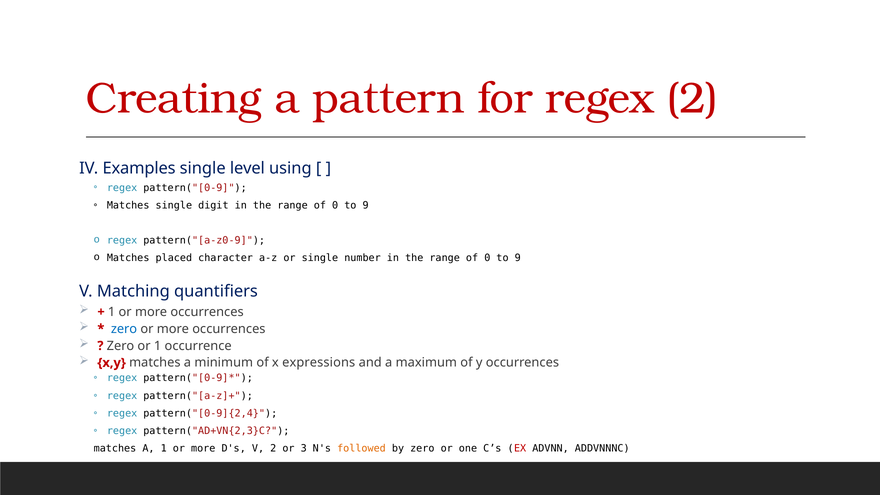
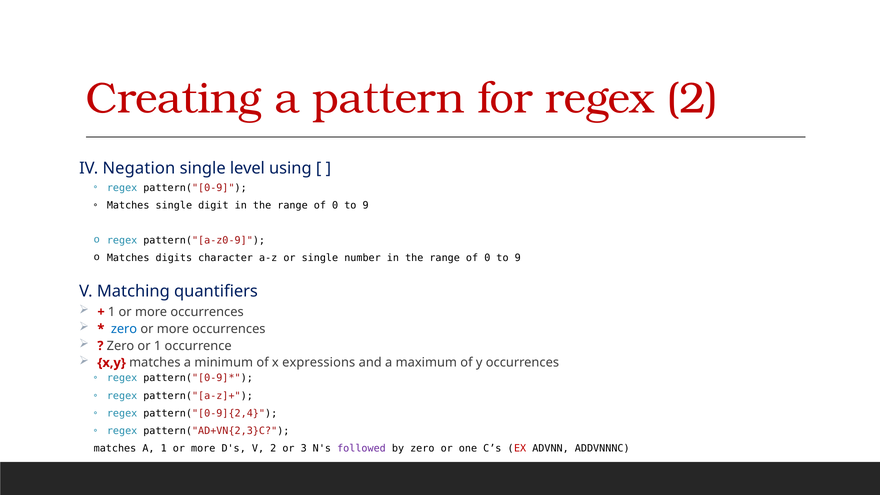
Examples: Examples -> Negation
placed: placed -> digits
followed colour: orange -> purple
